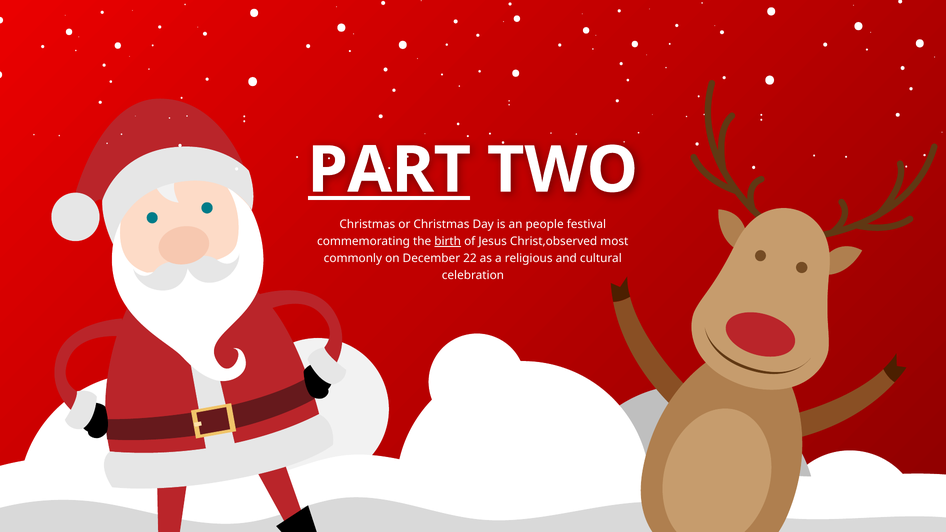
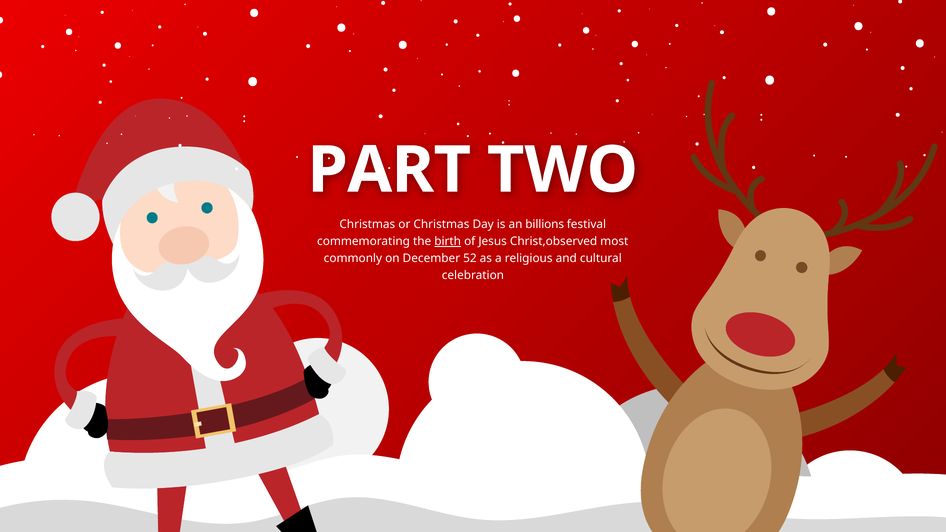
PART underline: present -> none
people: people -> billions
22: 22 -> 52
